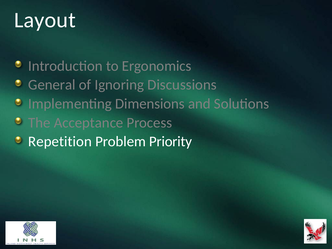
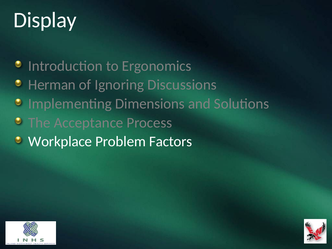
Layout: Layout -> Display
General: General -> Herman
Repetition: Repetition -> Workplace
Priority: Priority -> Factors
